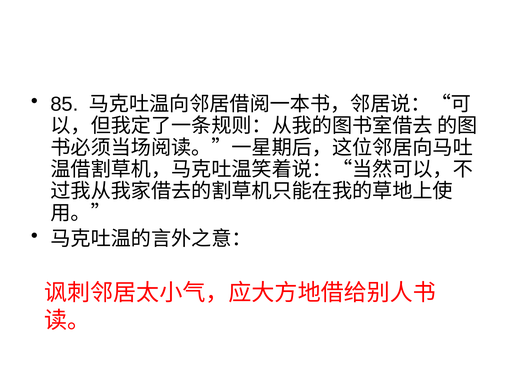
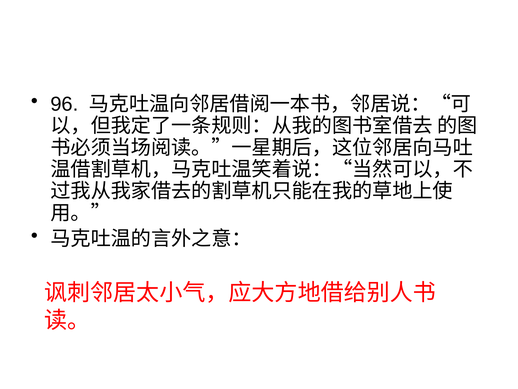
85: 85 -> 96
